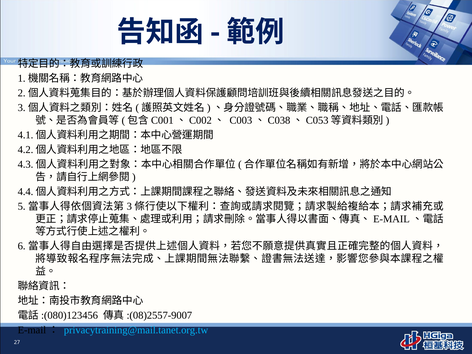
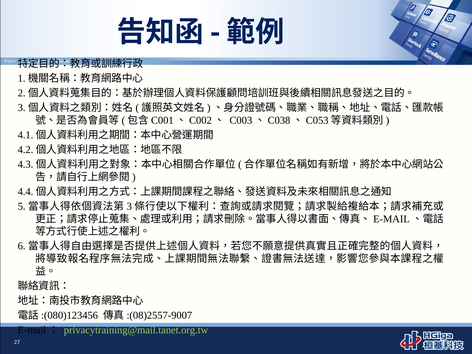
privacytraining@mail.tanet.org.tw colour: light blue -> light green
